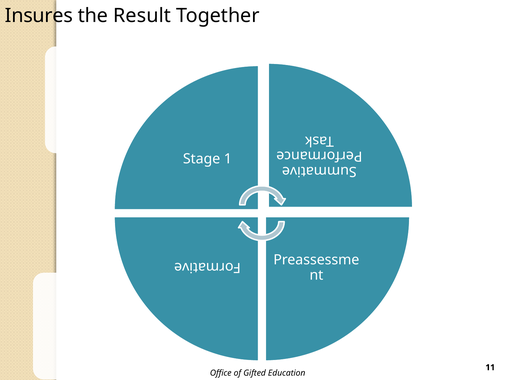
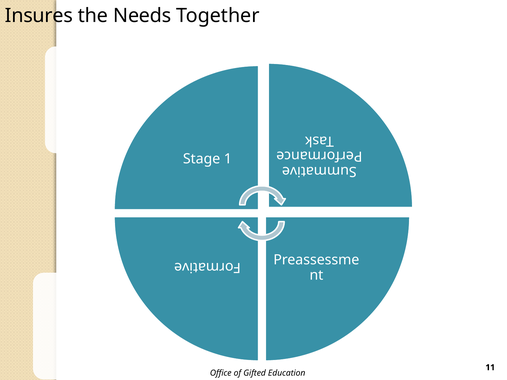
Result: Result -> Needs
